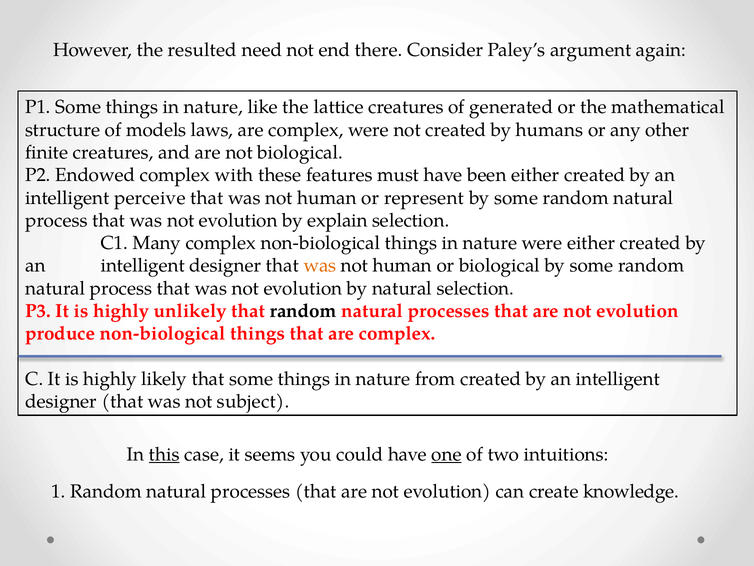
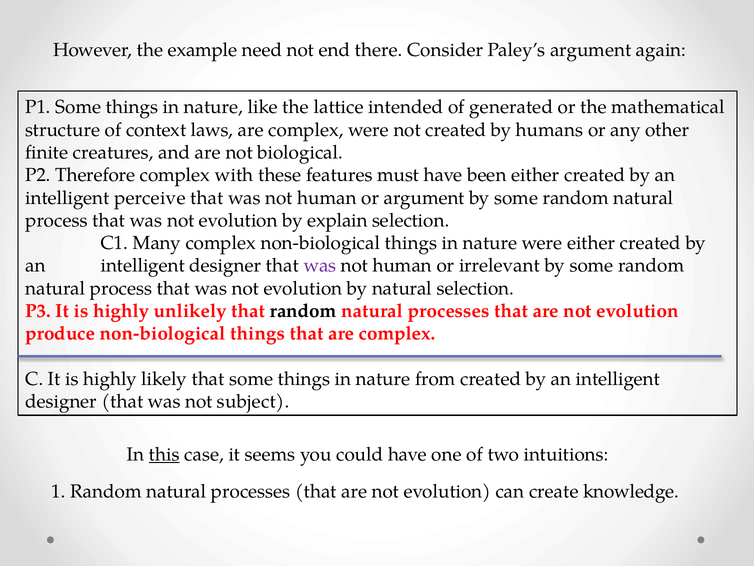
resulted: resulted -> example
lattice creatures: creatures -> intended
models: models -> context
Endowed: Endowed -> Therefore
or represent: represent -> argument
was at (320, 265) colour: orange -> purple
or biological: biological -> irrelevant
one underline: present -> none
